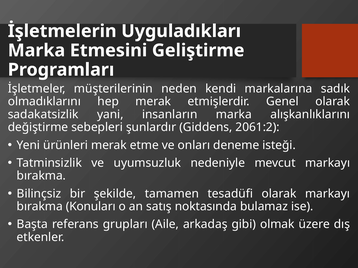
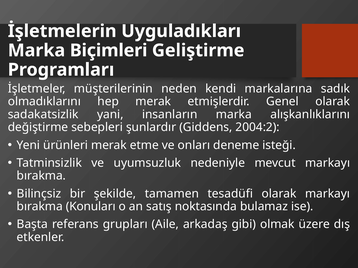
Etmesini: Etmesini -> Biçimleri
2061:2: 2061:2 -> 2004:2
